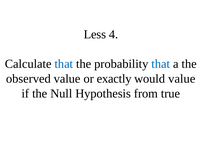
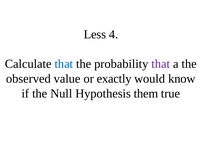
that at (161, 64) colour: blue -> purple
would value: value -> know
from: from -> them
